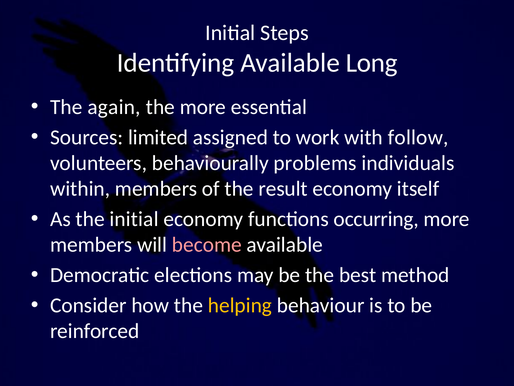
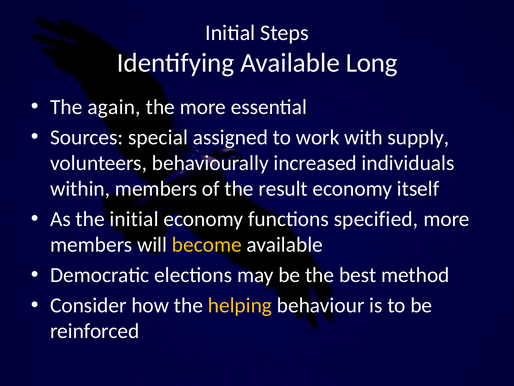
limited: limited -> special
follow: follow -> supply
problems: problems -> increased
occurring: occurring -> specified
become colour: pink -> yellow
